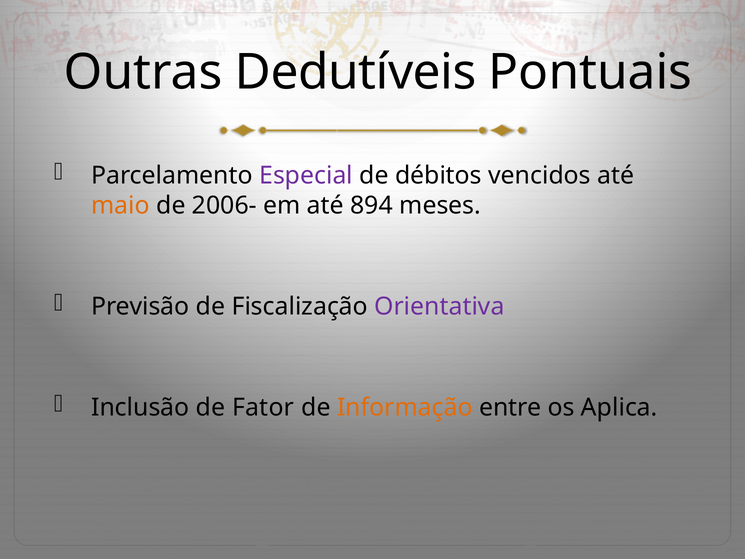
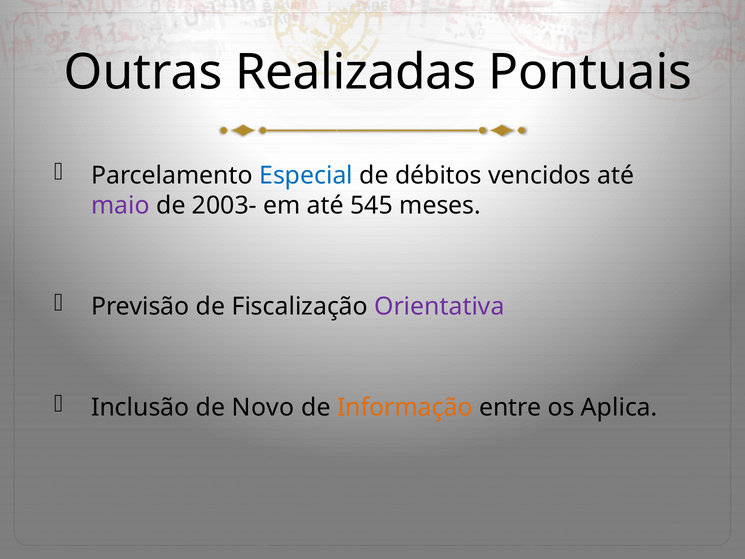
Dedutíveis: Dedutíveis -> Realizadas
Especial colour: purple -> blue
maio colour: orange -> purple
2006-: 2006- -> 2003-
894: 894 -> 545
Fator: Fator -> Novo
